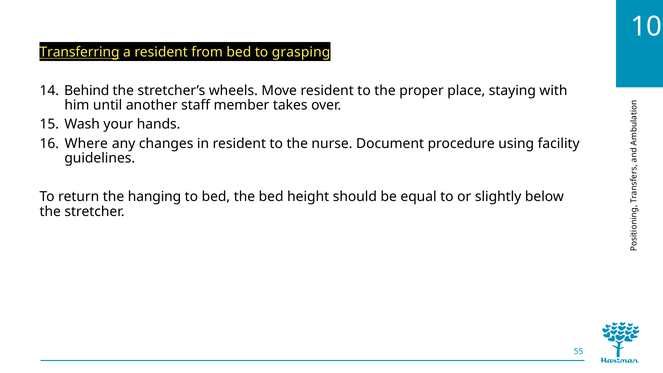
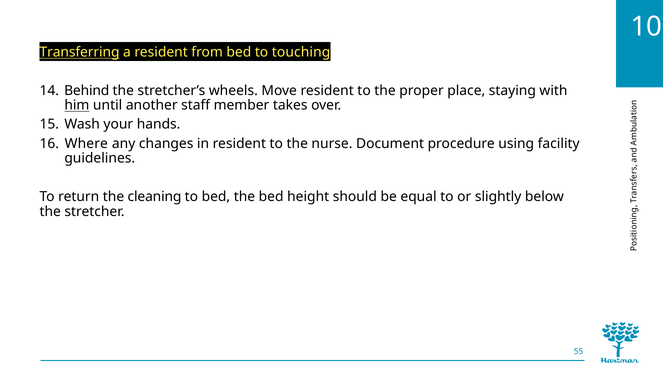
grasping: grasping -> touching
him underline: none -> present
hanging: hanging -> cleaning
